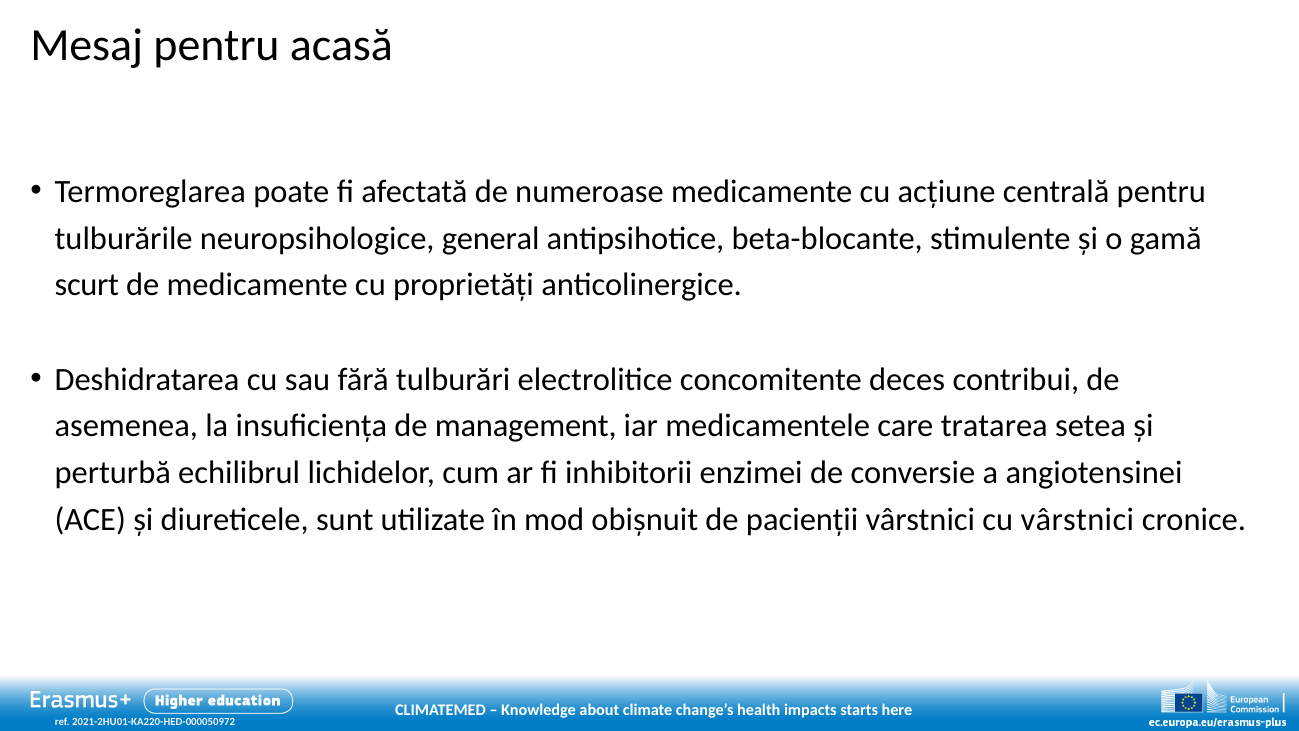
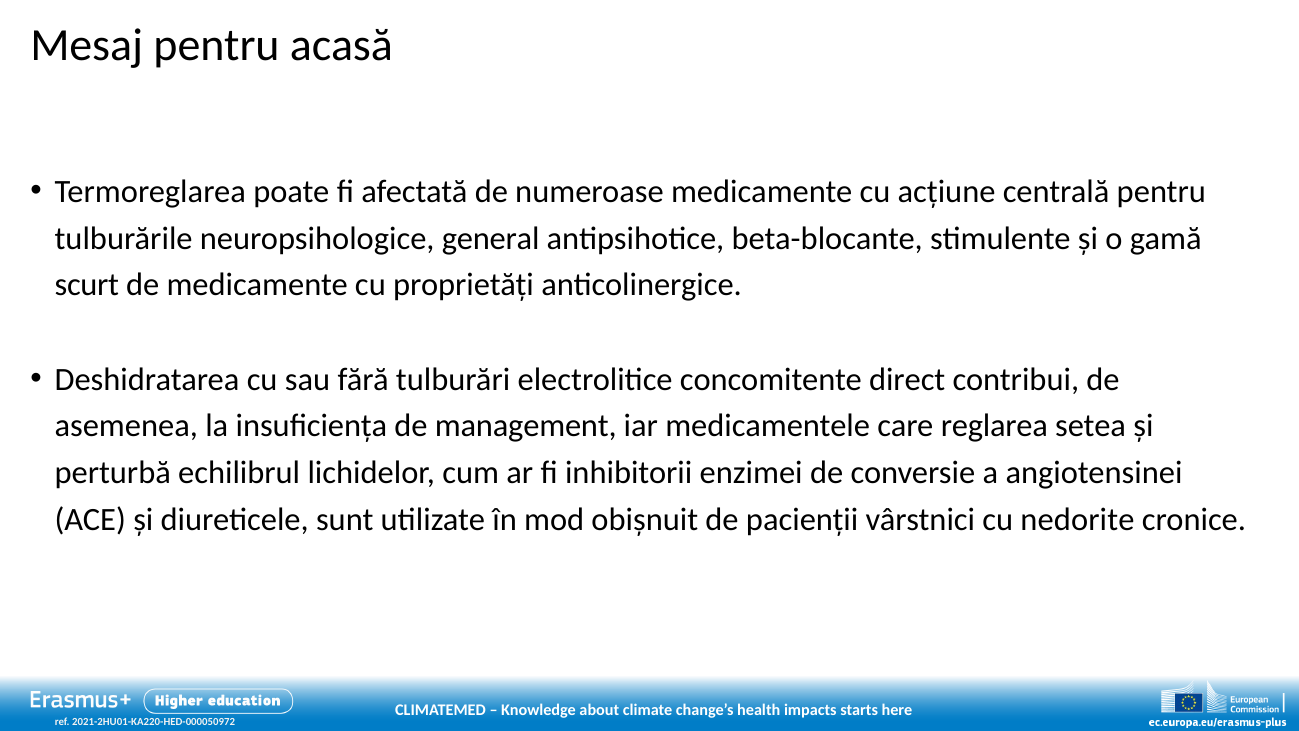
deces: deces -> direct
tratarea: tratarea -> reglarea
cu vârstnici: vârstnici -> nedorite
